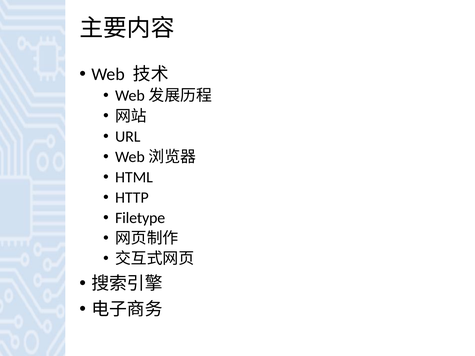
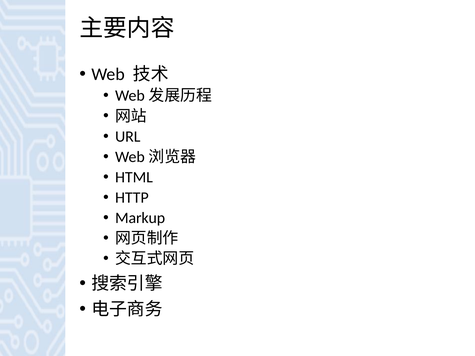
Filetype: Filetype -> Markup
